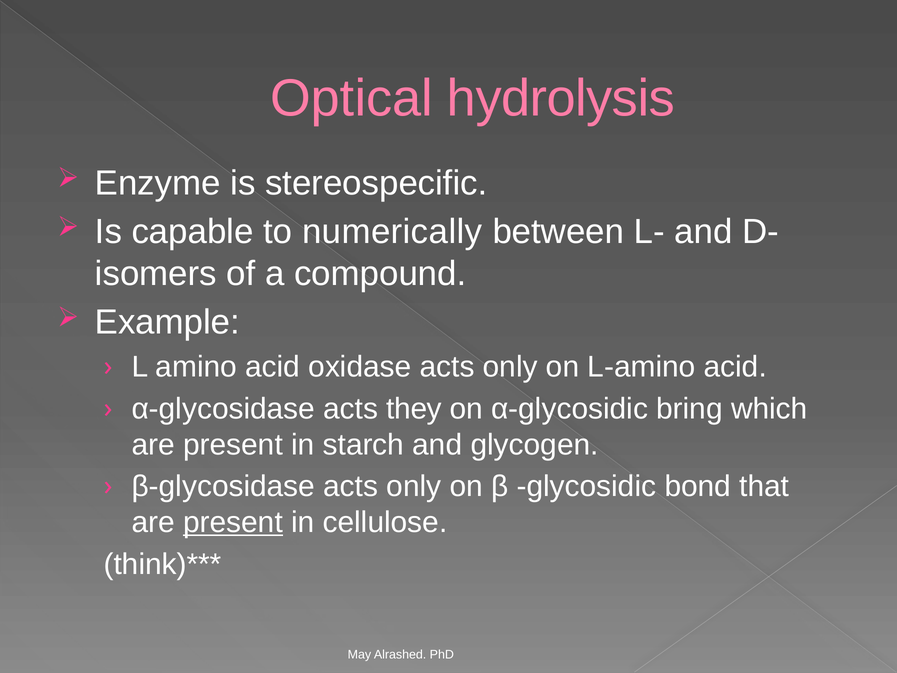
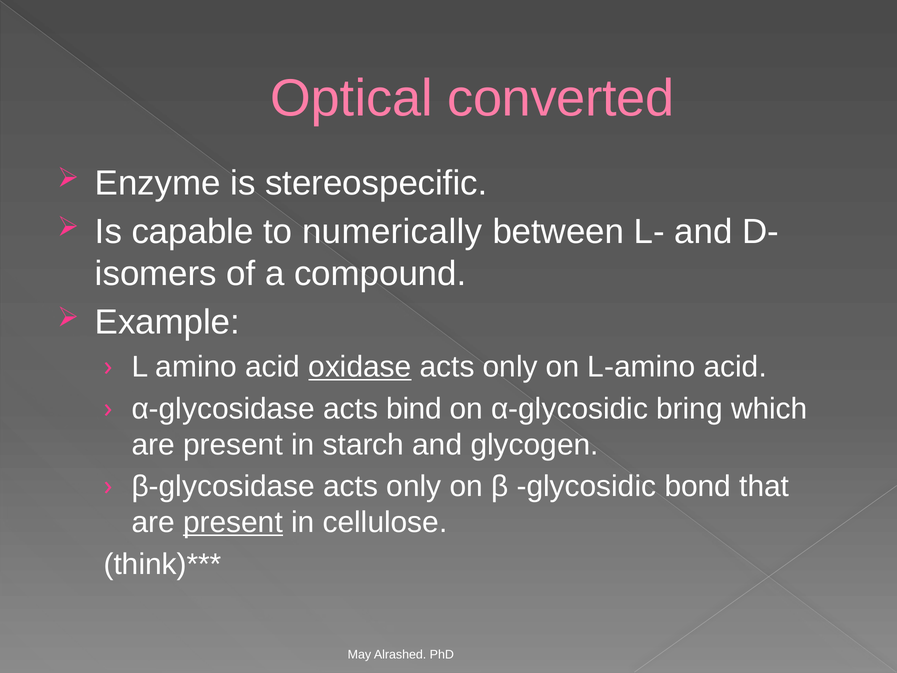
hydrolysis: hydrolysis -> converted
oxidase underline: none -> present
they: they -> bind
